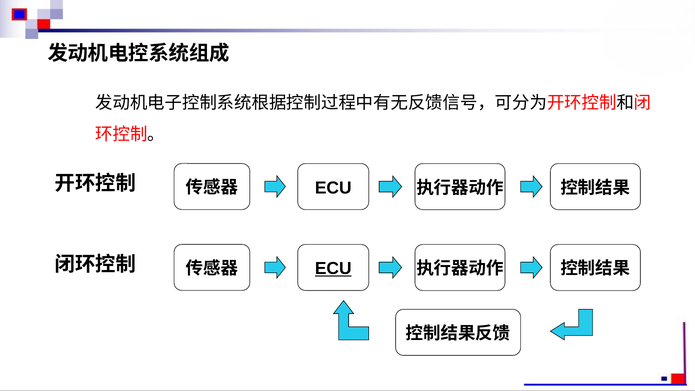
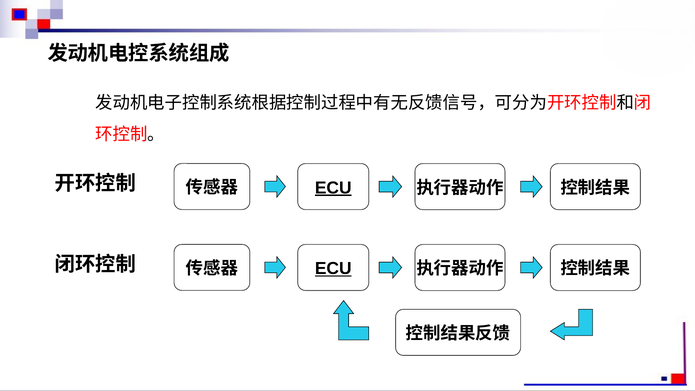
ECU at (333, 188) underline: none -> present
